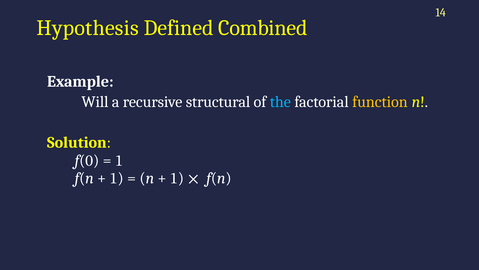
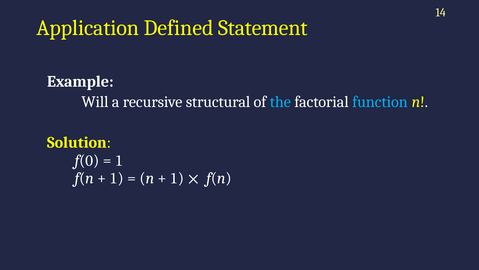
Hypothesis: Hypothesis -> Application
Combined: Combined -> Statement
function colour: yellow -> light blue
